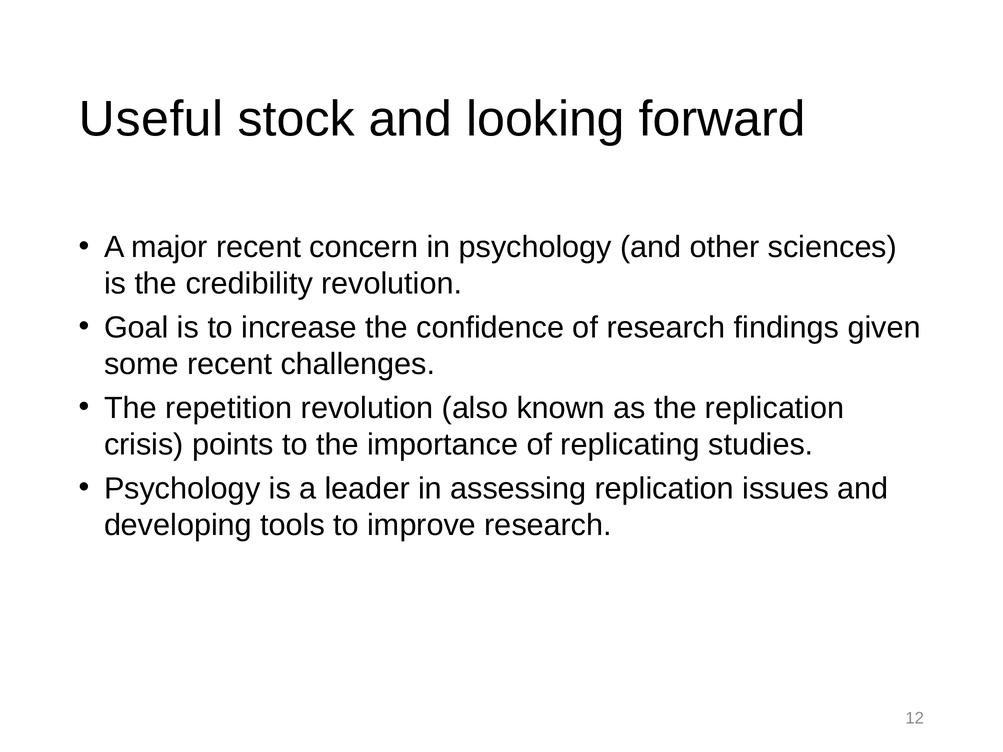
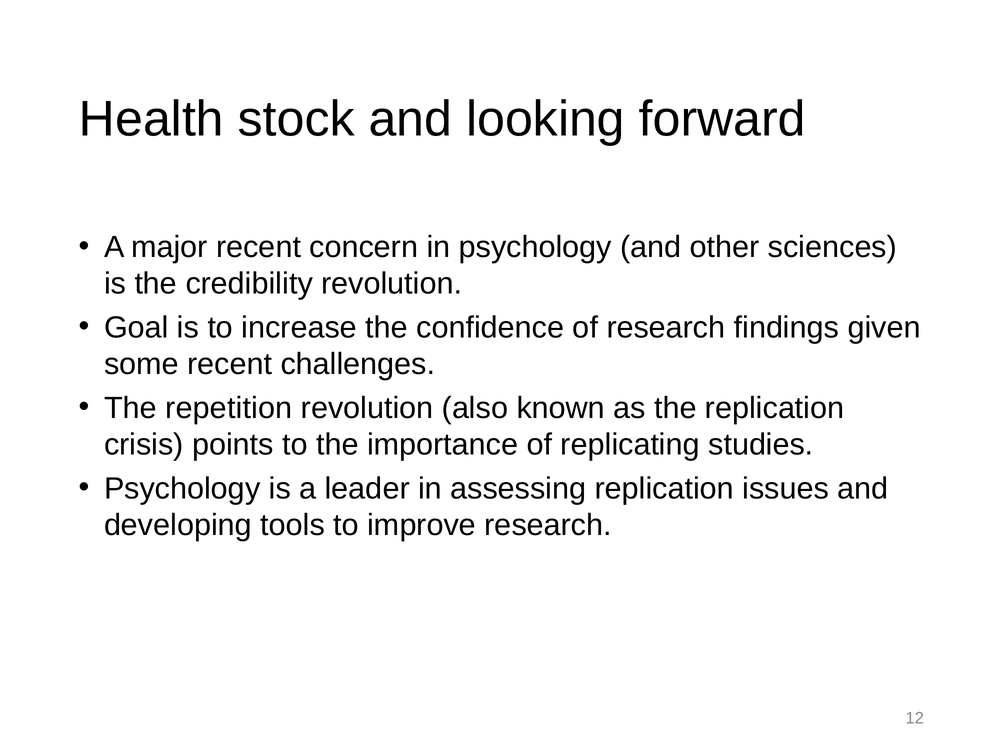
Useful: Useful -> Health
